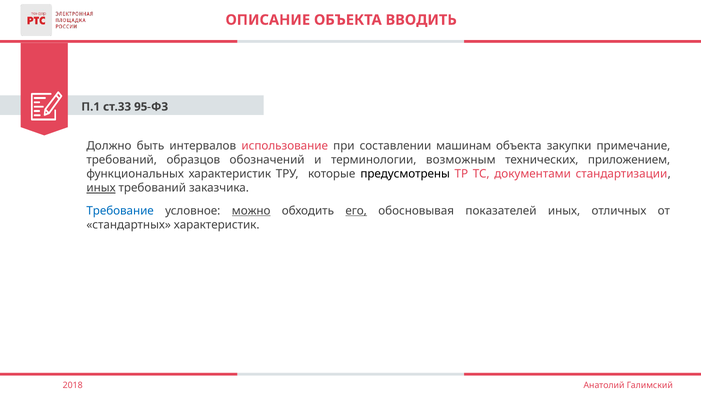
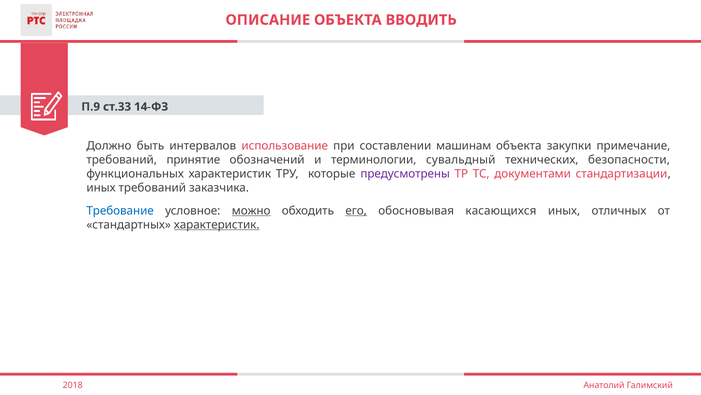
П.1: П.1 -> П.9
95-ФЗ: 95-ФЗ -> 14-ФЗ
образцов: образцов -> принятие
возможным: возможным -> сувальдный
приложением: приложением -> безопасности
предусмотрены colour: black -> purple
иных at (101, 188) underline: present -> none
показателей: показателей -> касающихся
характеристик at (217, 224) underline: none -> present
